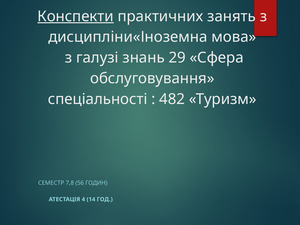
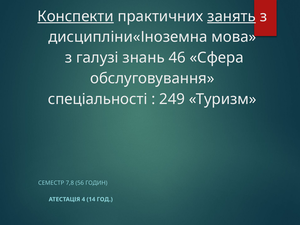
занять underline: none -> present
29: 29 -> 46
482: 482 -> 249
